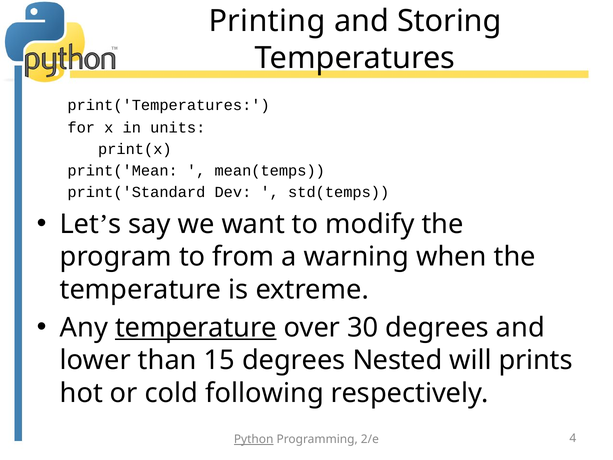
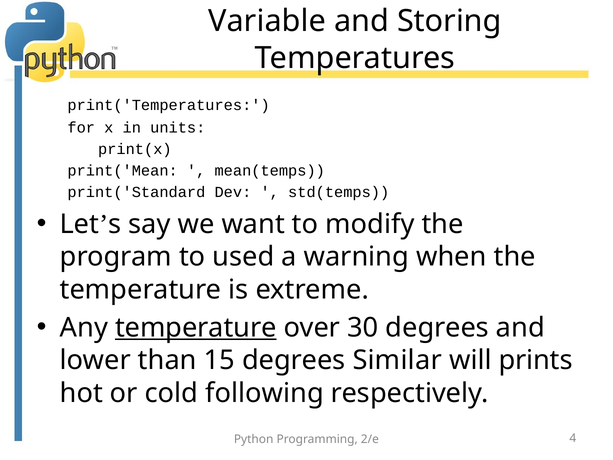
Printing: Printing -> Variable
from: from -> used
Nested: Nested -> Similar
Python underline: present -> none
